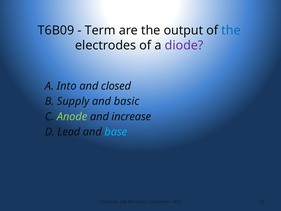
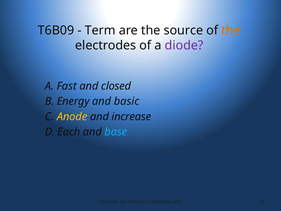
output: output -> source
the at (231, 30) colour: blue -> orange
Into: Into -> Fast
Supply: Supply -> Energy
Anode colour: light green -> yellow
Lead: Lead -> Each
